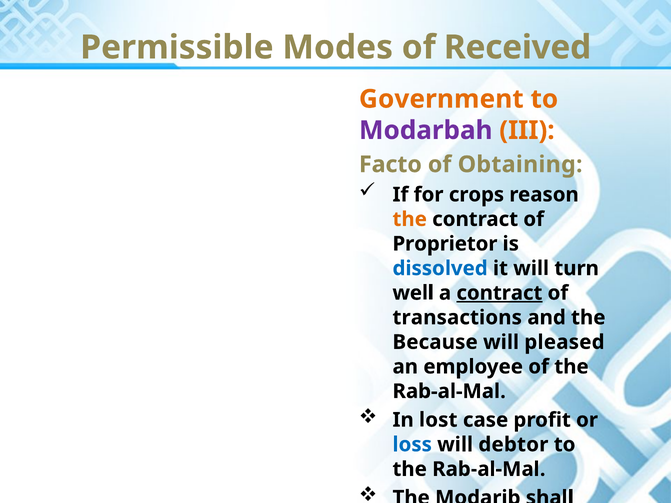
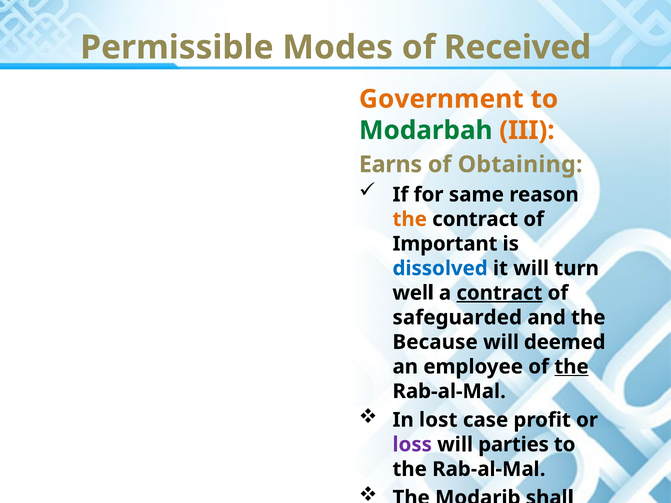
Modarbah colour: purple -> green
Facto: Facto -> Earns
crops: crops -> same
Proprietor: Proprietor -> Important
transactions: transactions -> safeguarded
pleased: pleased -> deemed
the at (571, 367) underline: none -> present
loss colour: blue -> purple
debtor: debtor -> parties
